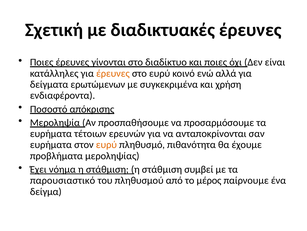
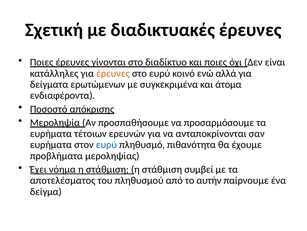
χρήση: χρήση -> άτομα
ευρύ at (106, 144) colour: orange -> blue
παρουσιαστικό: παρουσιαστικό -> αποτελέσματος
μέρος: μέρος -> αυτήν
